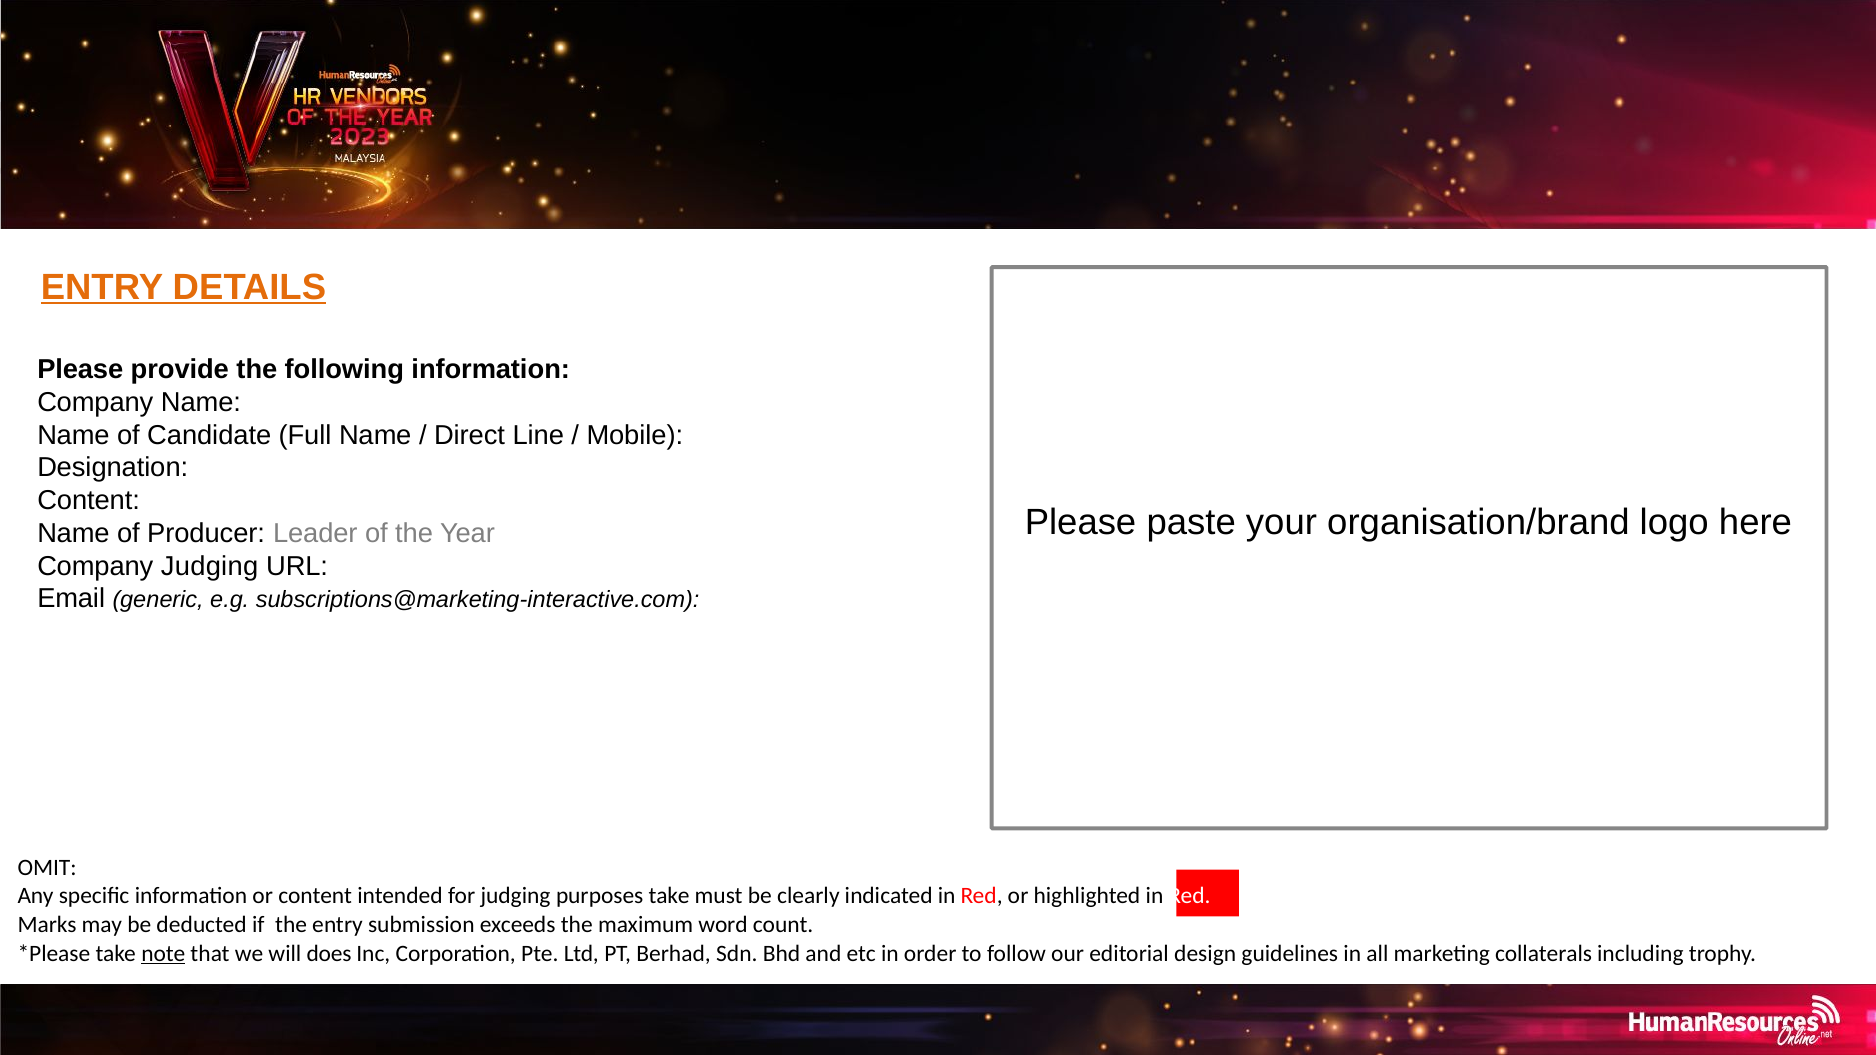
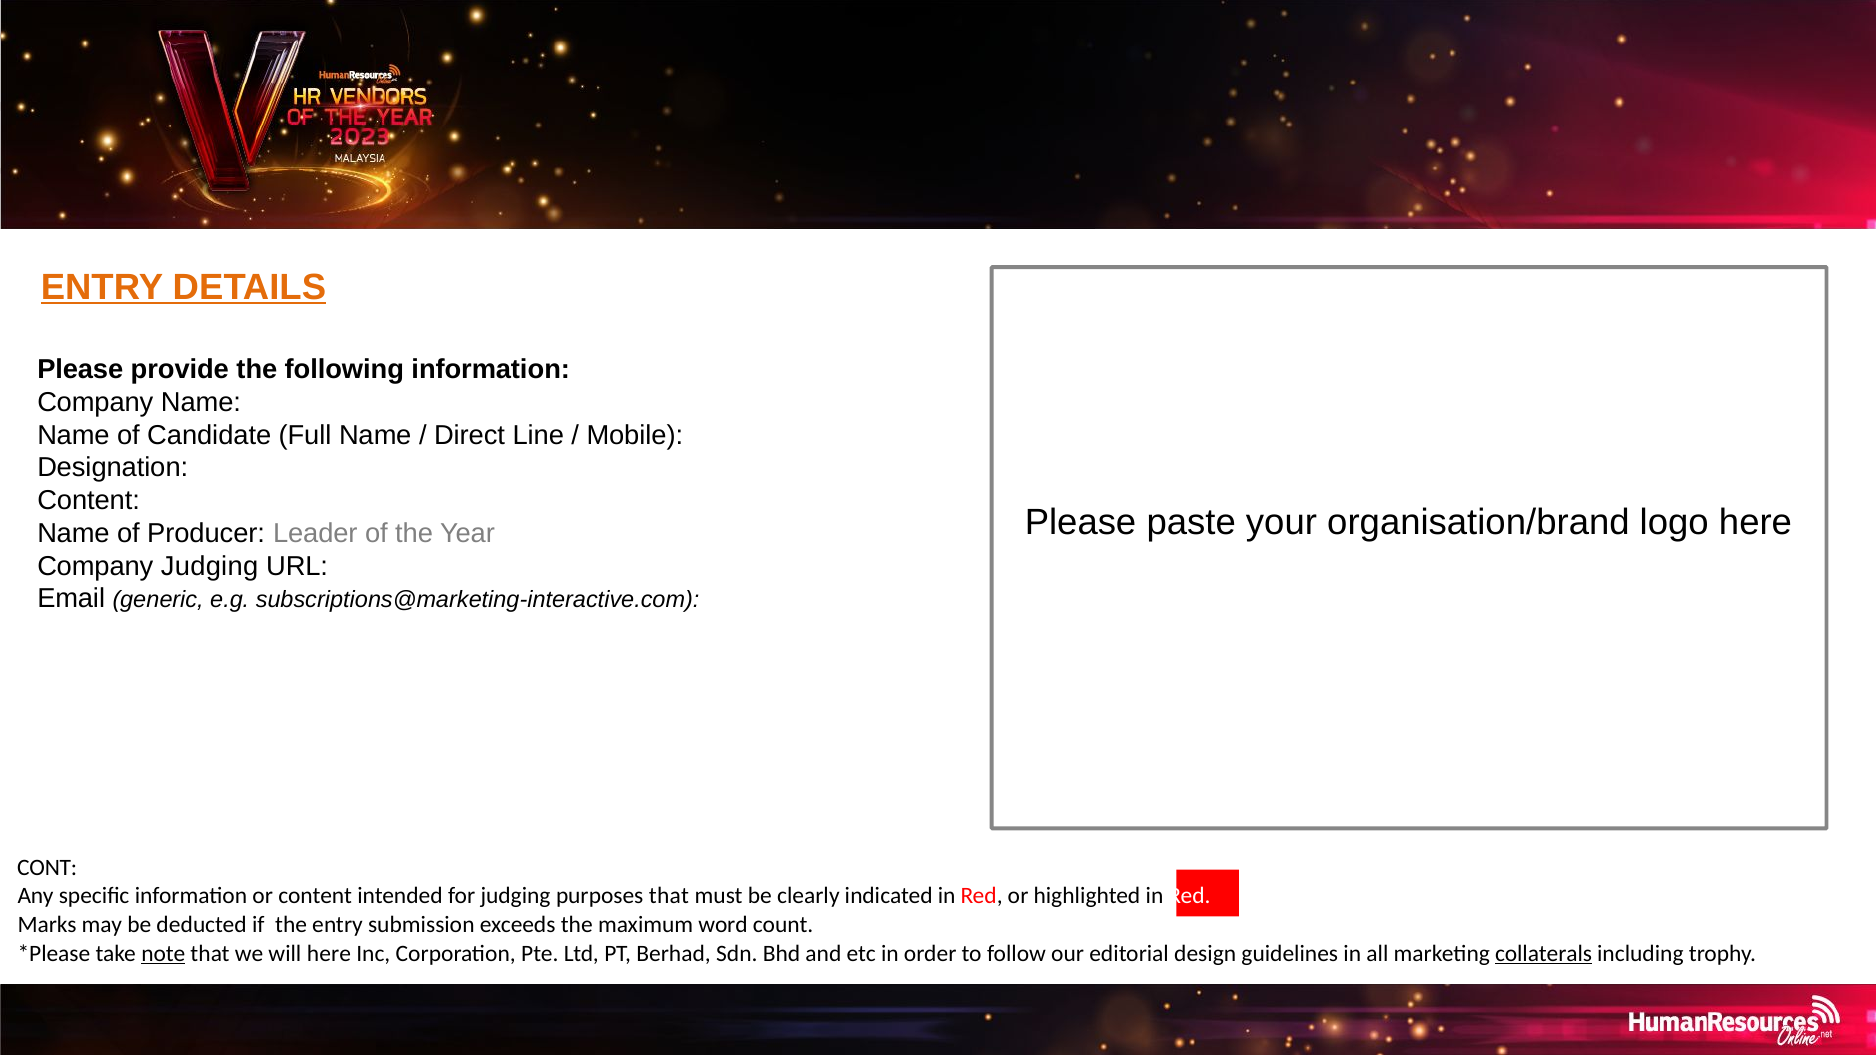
OMIT: OMIT -> CONT
purposes take: take -> that
will does: does -> here
collaterals underline: none -> present
